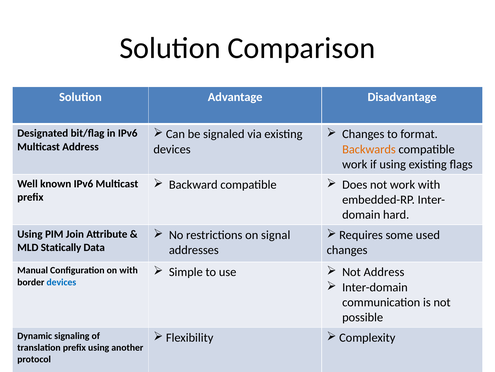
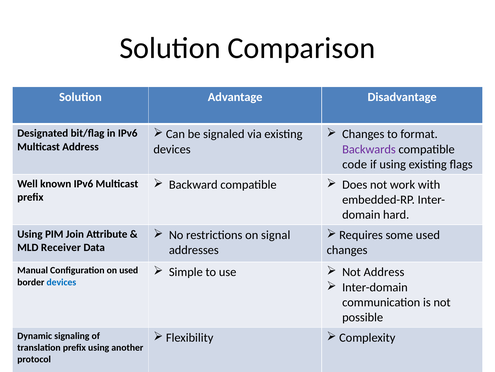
Backwards colour: orange -> purple
work at (355, 164): work -> code
Statically: Statically -> Receiver
on with: with -> used
